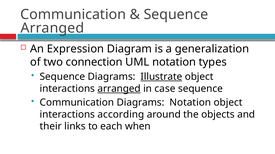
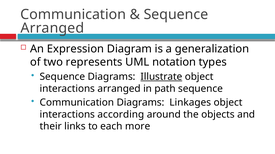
connection: connection -> represents
arranged at (119, 89) underline: present -> none
case: case -> path
Diagrams Notation: Notation -> Linkages
when: when -> more
